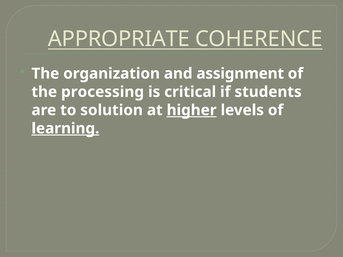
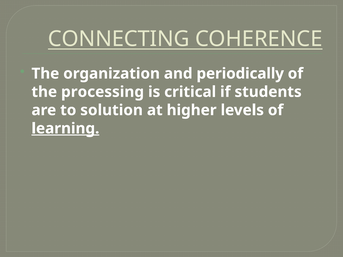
APPROPRIATE: APPROPRIATE -> CONNECTING
assignment: assignment -> periodically
higher underline: present -> none
